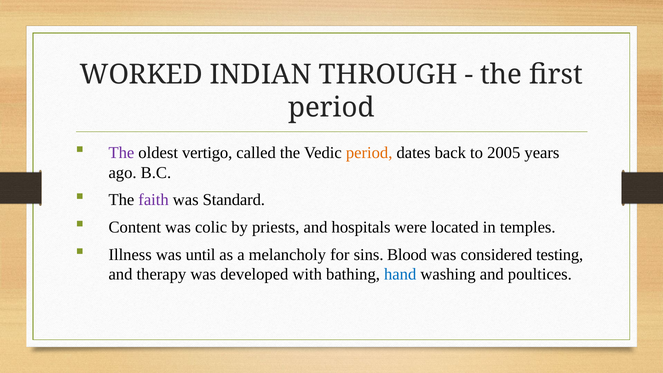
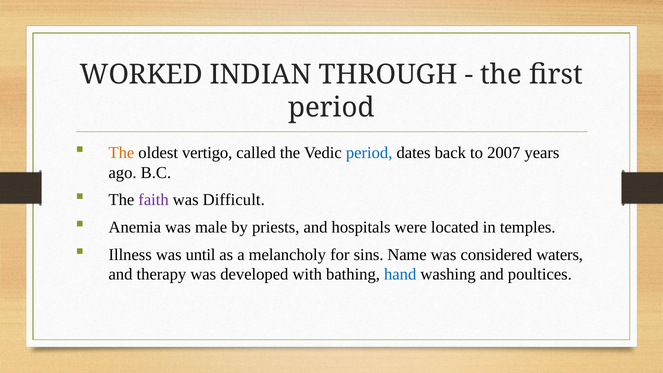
The at (121, 153) colour: purple -> orange
period at (369, 153) colour: orange -> blue
2005: 2005 -> 2007
Standard: Standard -> Difficult
Content: Content -> Anemia
colic: colic -> male
Blood: Blood -> Name
testing: testing -> waters
